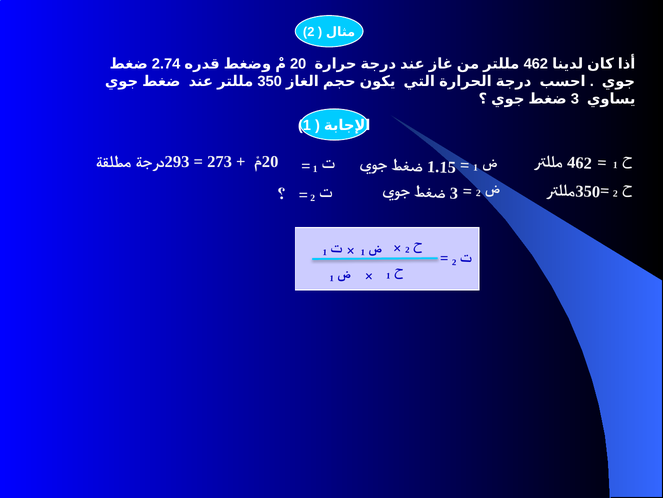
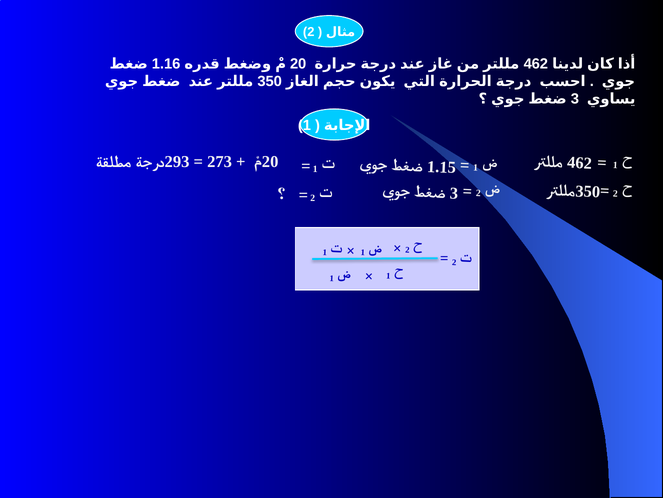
2.74: 2.74 -> 1.16
